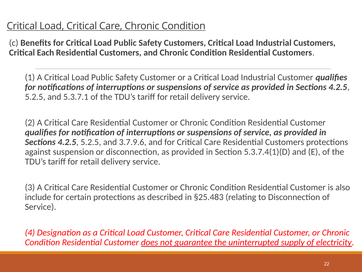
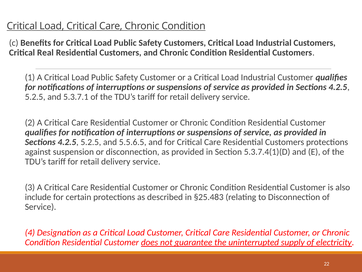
Each: Each -> Real
3.7.9.6: 3.7.9.6 -> 5.5.6.5
